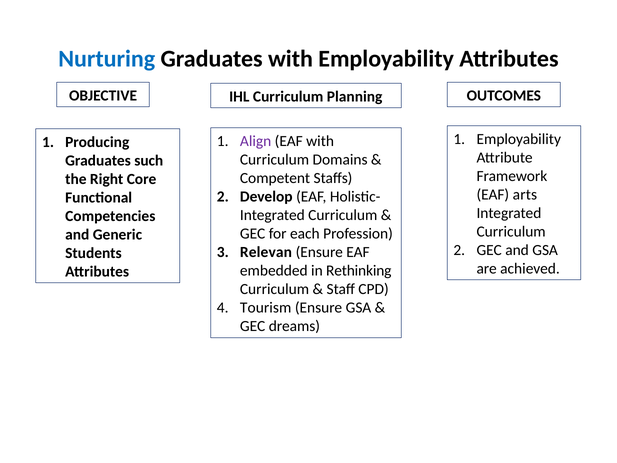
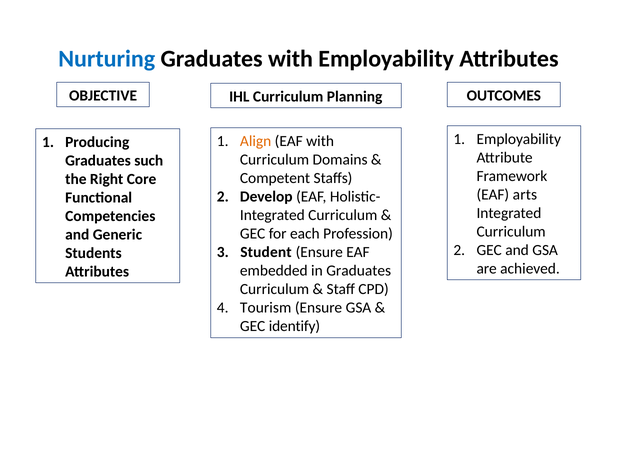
Align colour: purple -> orange
Relevan: Relevan -> Student
in Rethinking: Rethinking -> Graduates
dreams: dreams -> identify
